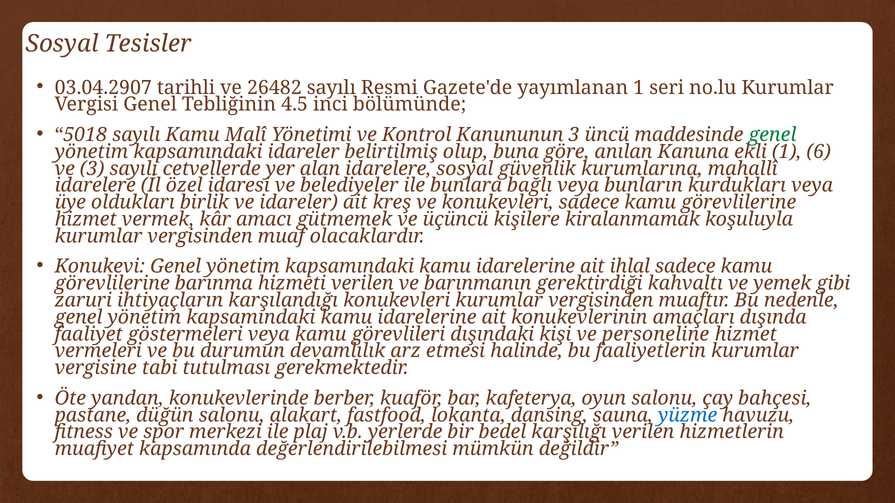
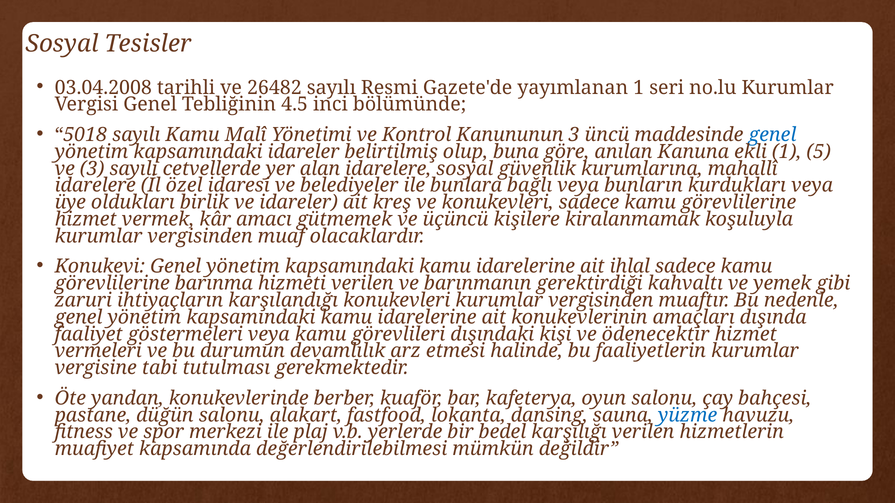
03.04.2907: 03.04.2907 -> 03.04.2008
genel at (772, 135) colour: green -> blue
6: 6 -> 5
personeline: personeline -> ödenecektir
